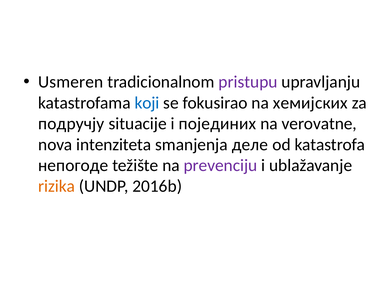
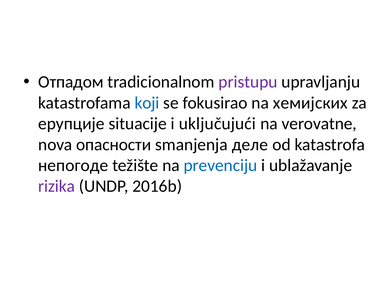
Usmeren: Usmeren -> Отпадом
подручју: подручју -> ерупције
појединих: појединих -> uključujući
intenziteta: intenziteta -> опасности
prevenciju colour: purple -> blue
rizika colour: orange -> purple
